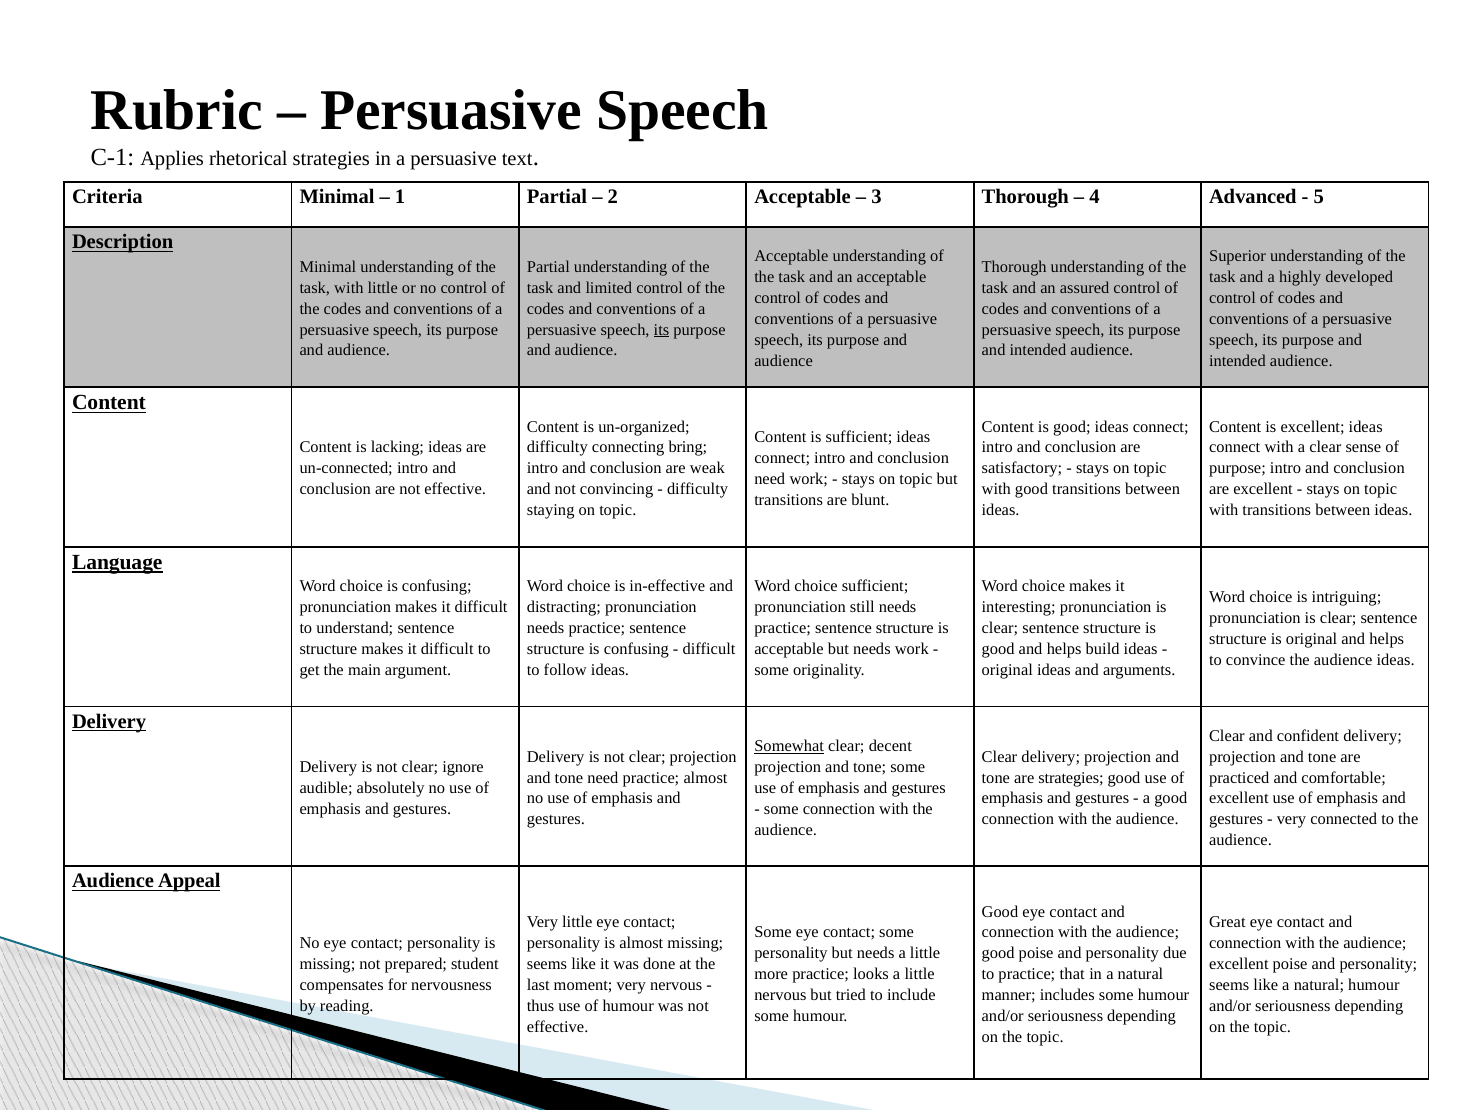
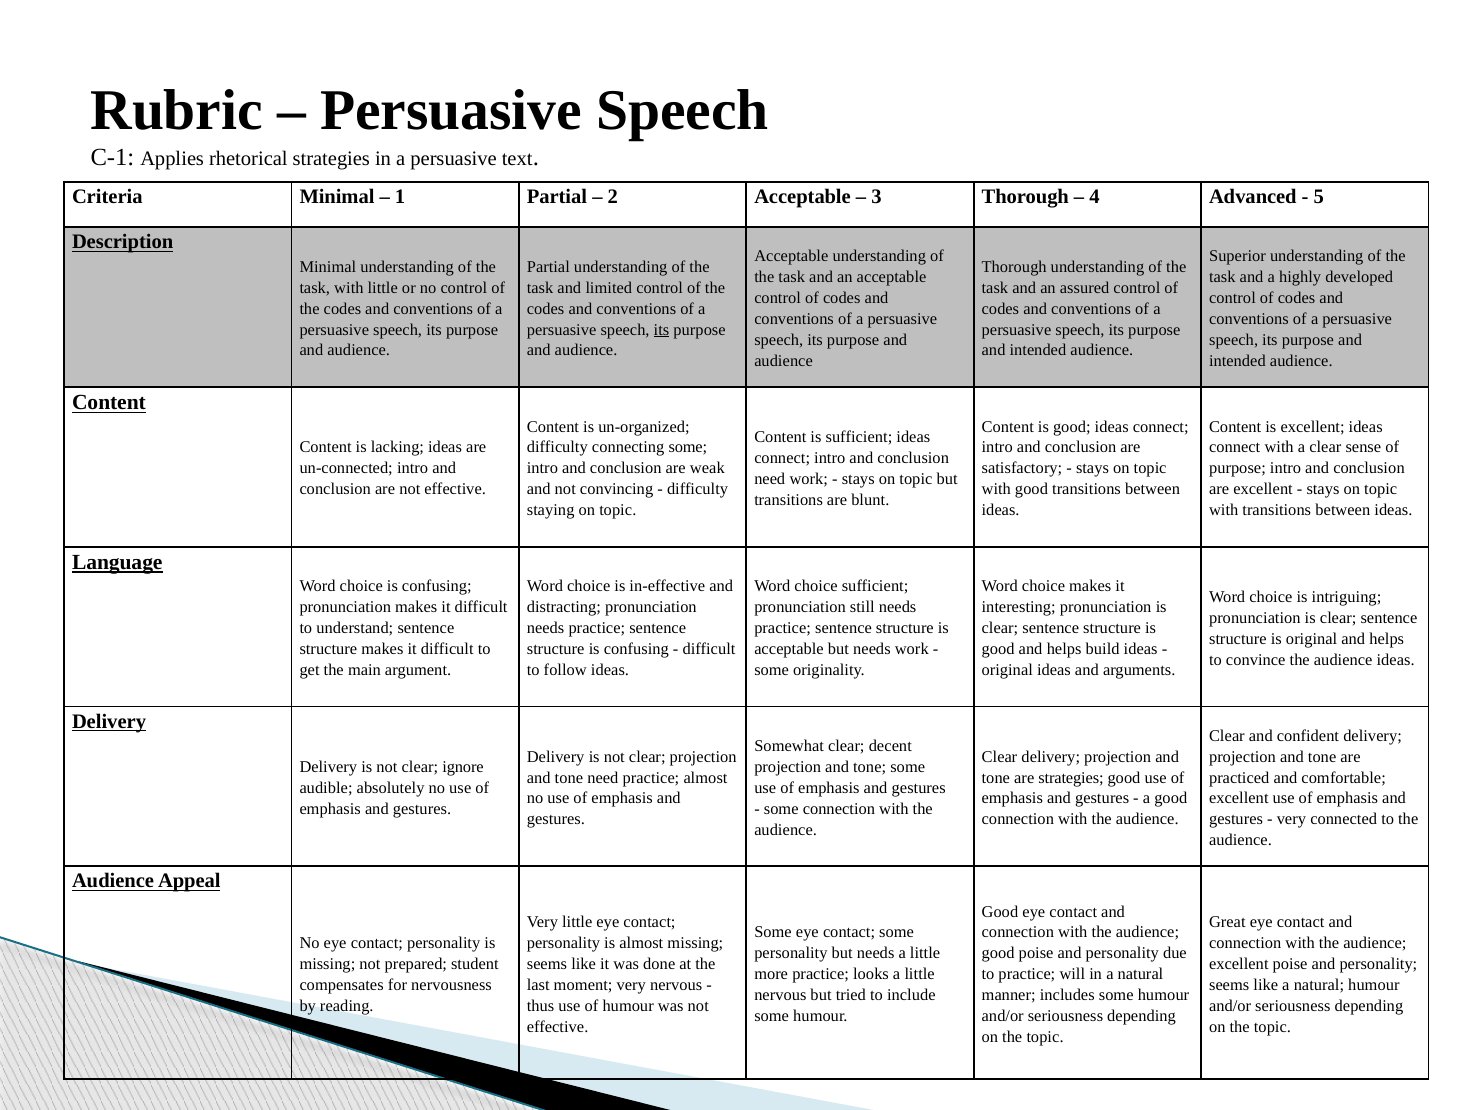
connecting bring: bring -> some
Somewhat underline: present -> none
that: that -> will
